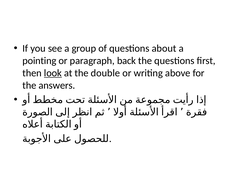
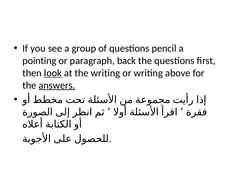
about: about -> pencil
the double: double -> writing
answers underline: none -> present
